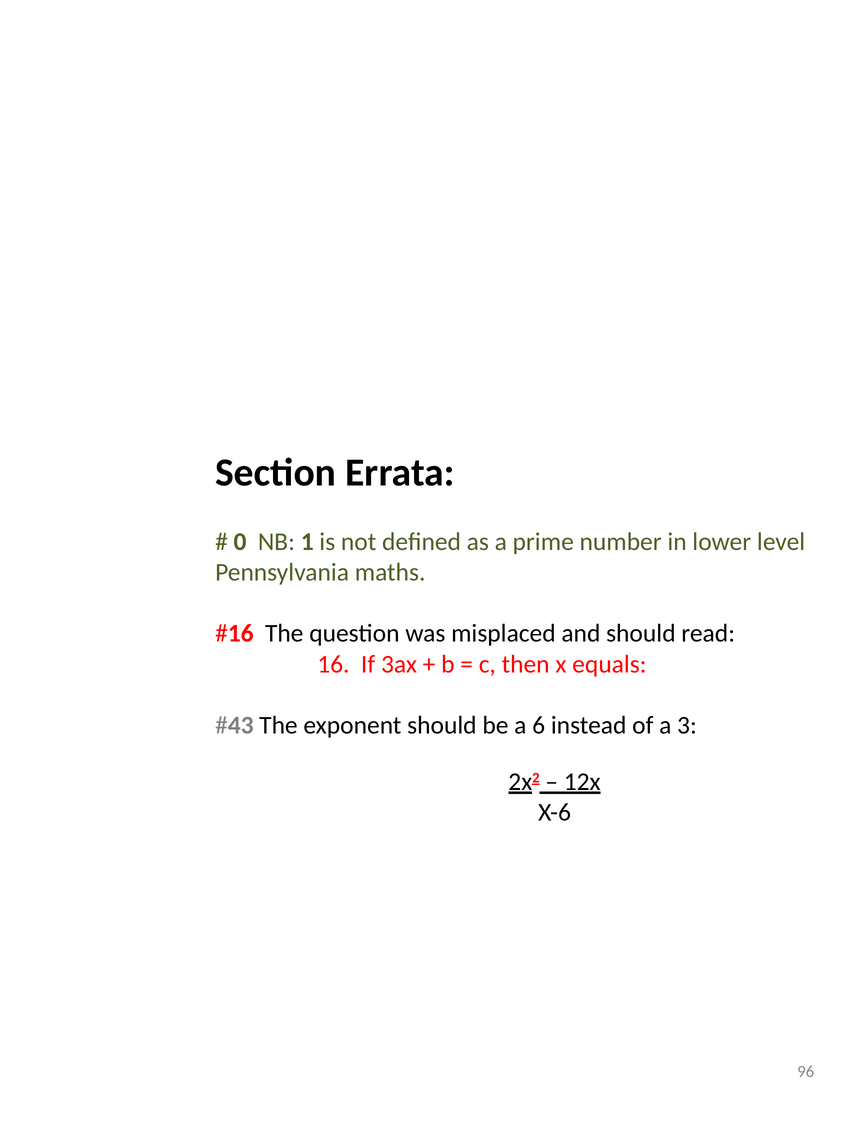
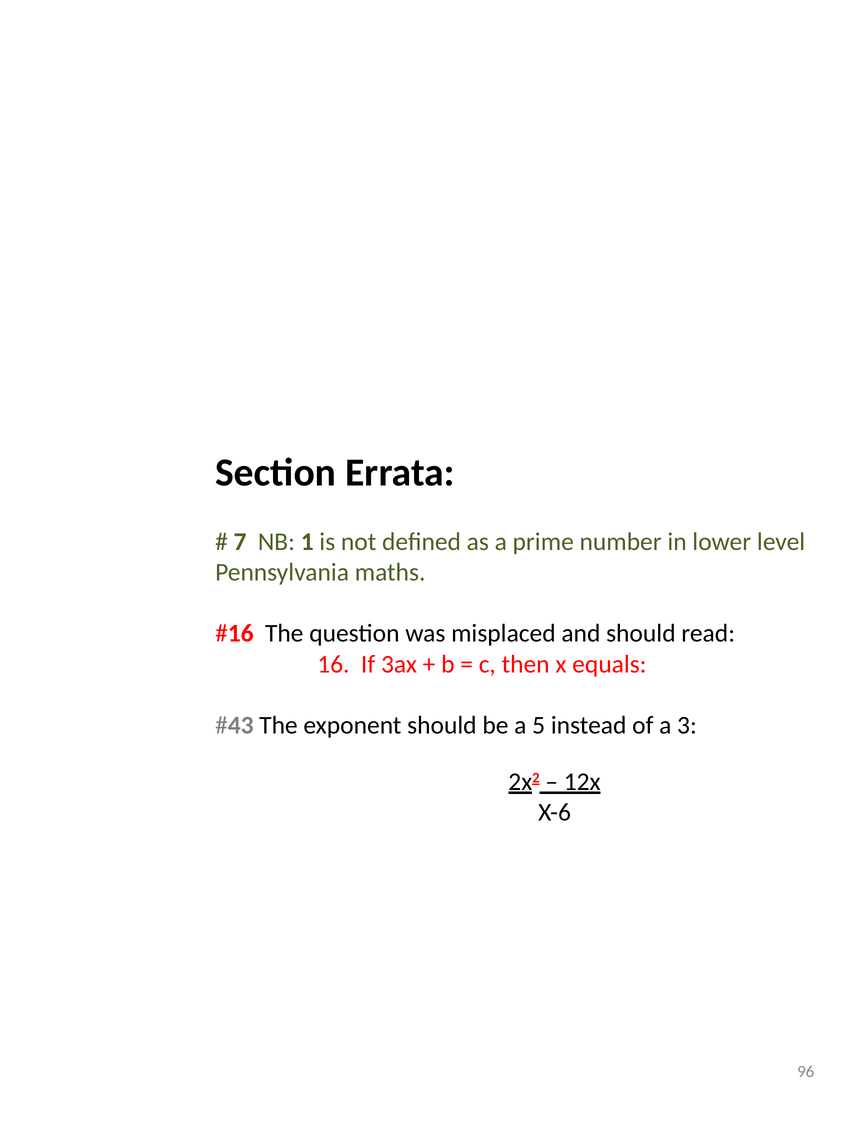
0: 0 -> 7
6: 6 -> 5
